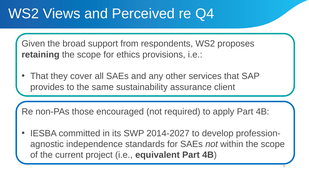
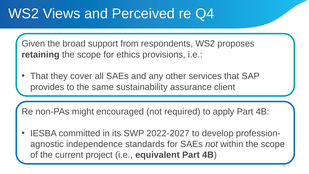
those: those -> might
2014-2027: 2014-2027 -> 2022-2027
